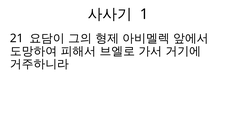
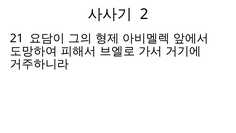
1: 1 -> 2
